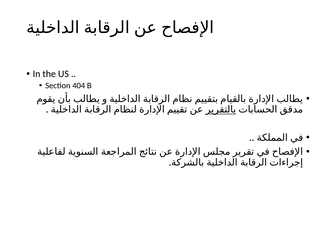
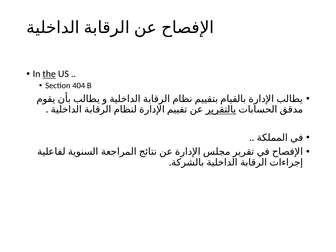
the underline: none -> present
